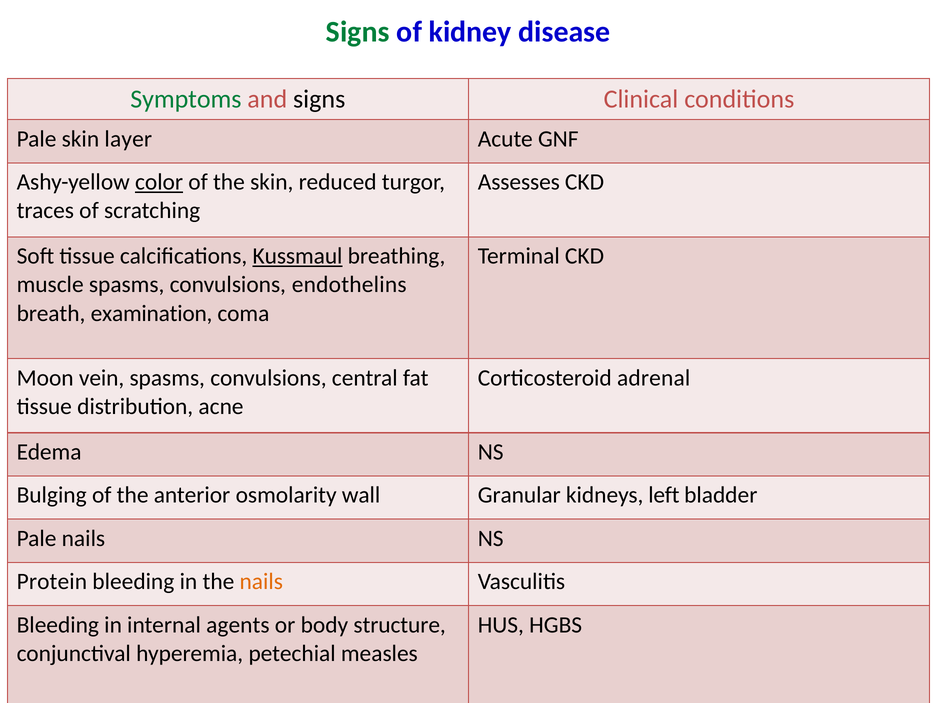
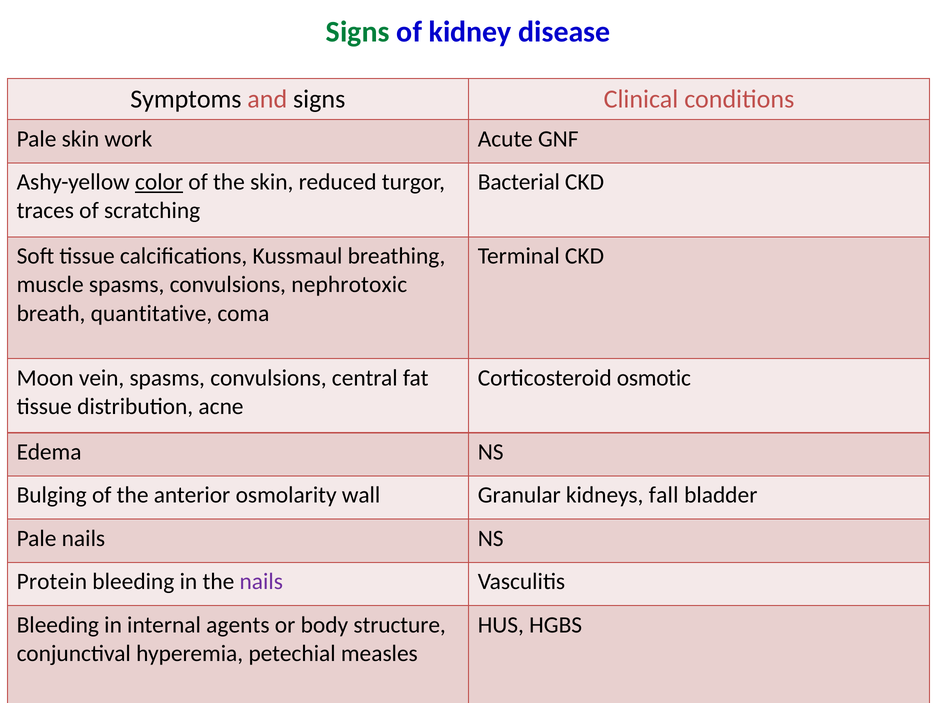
Symptoms colour: green -> black
layer: layer -> work
Assesses: Assesses -> Bacterial
Kussmaul underline: present -> none
endothelins: endothelins -> nephrotoxic
examination: examination -> quantitative
adrenal: adrenal -> osmotic
left: left -> fall
nails at (261, 581) colour: orange -> purple
